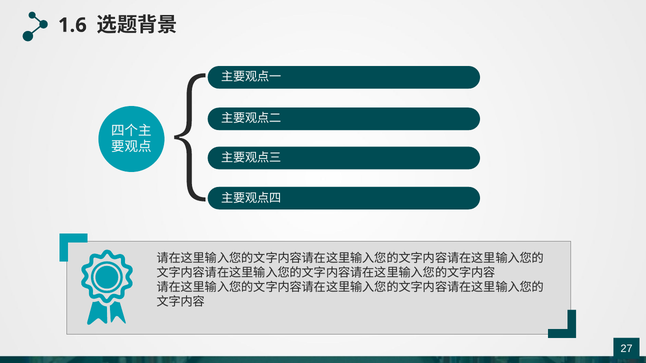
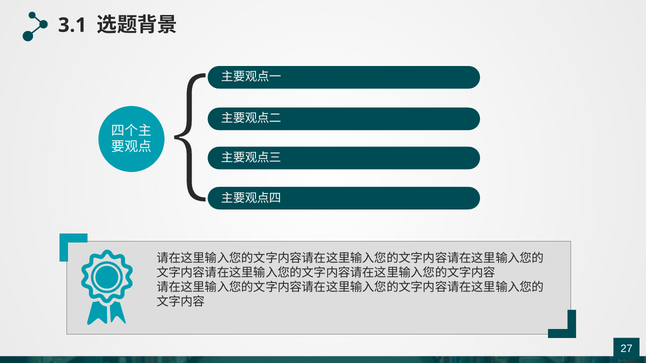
1.6: 1.6 -> 3.1
